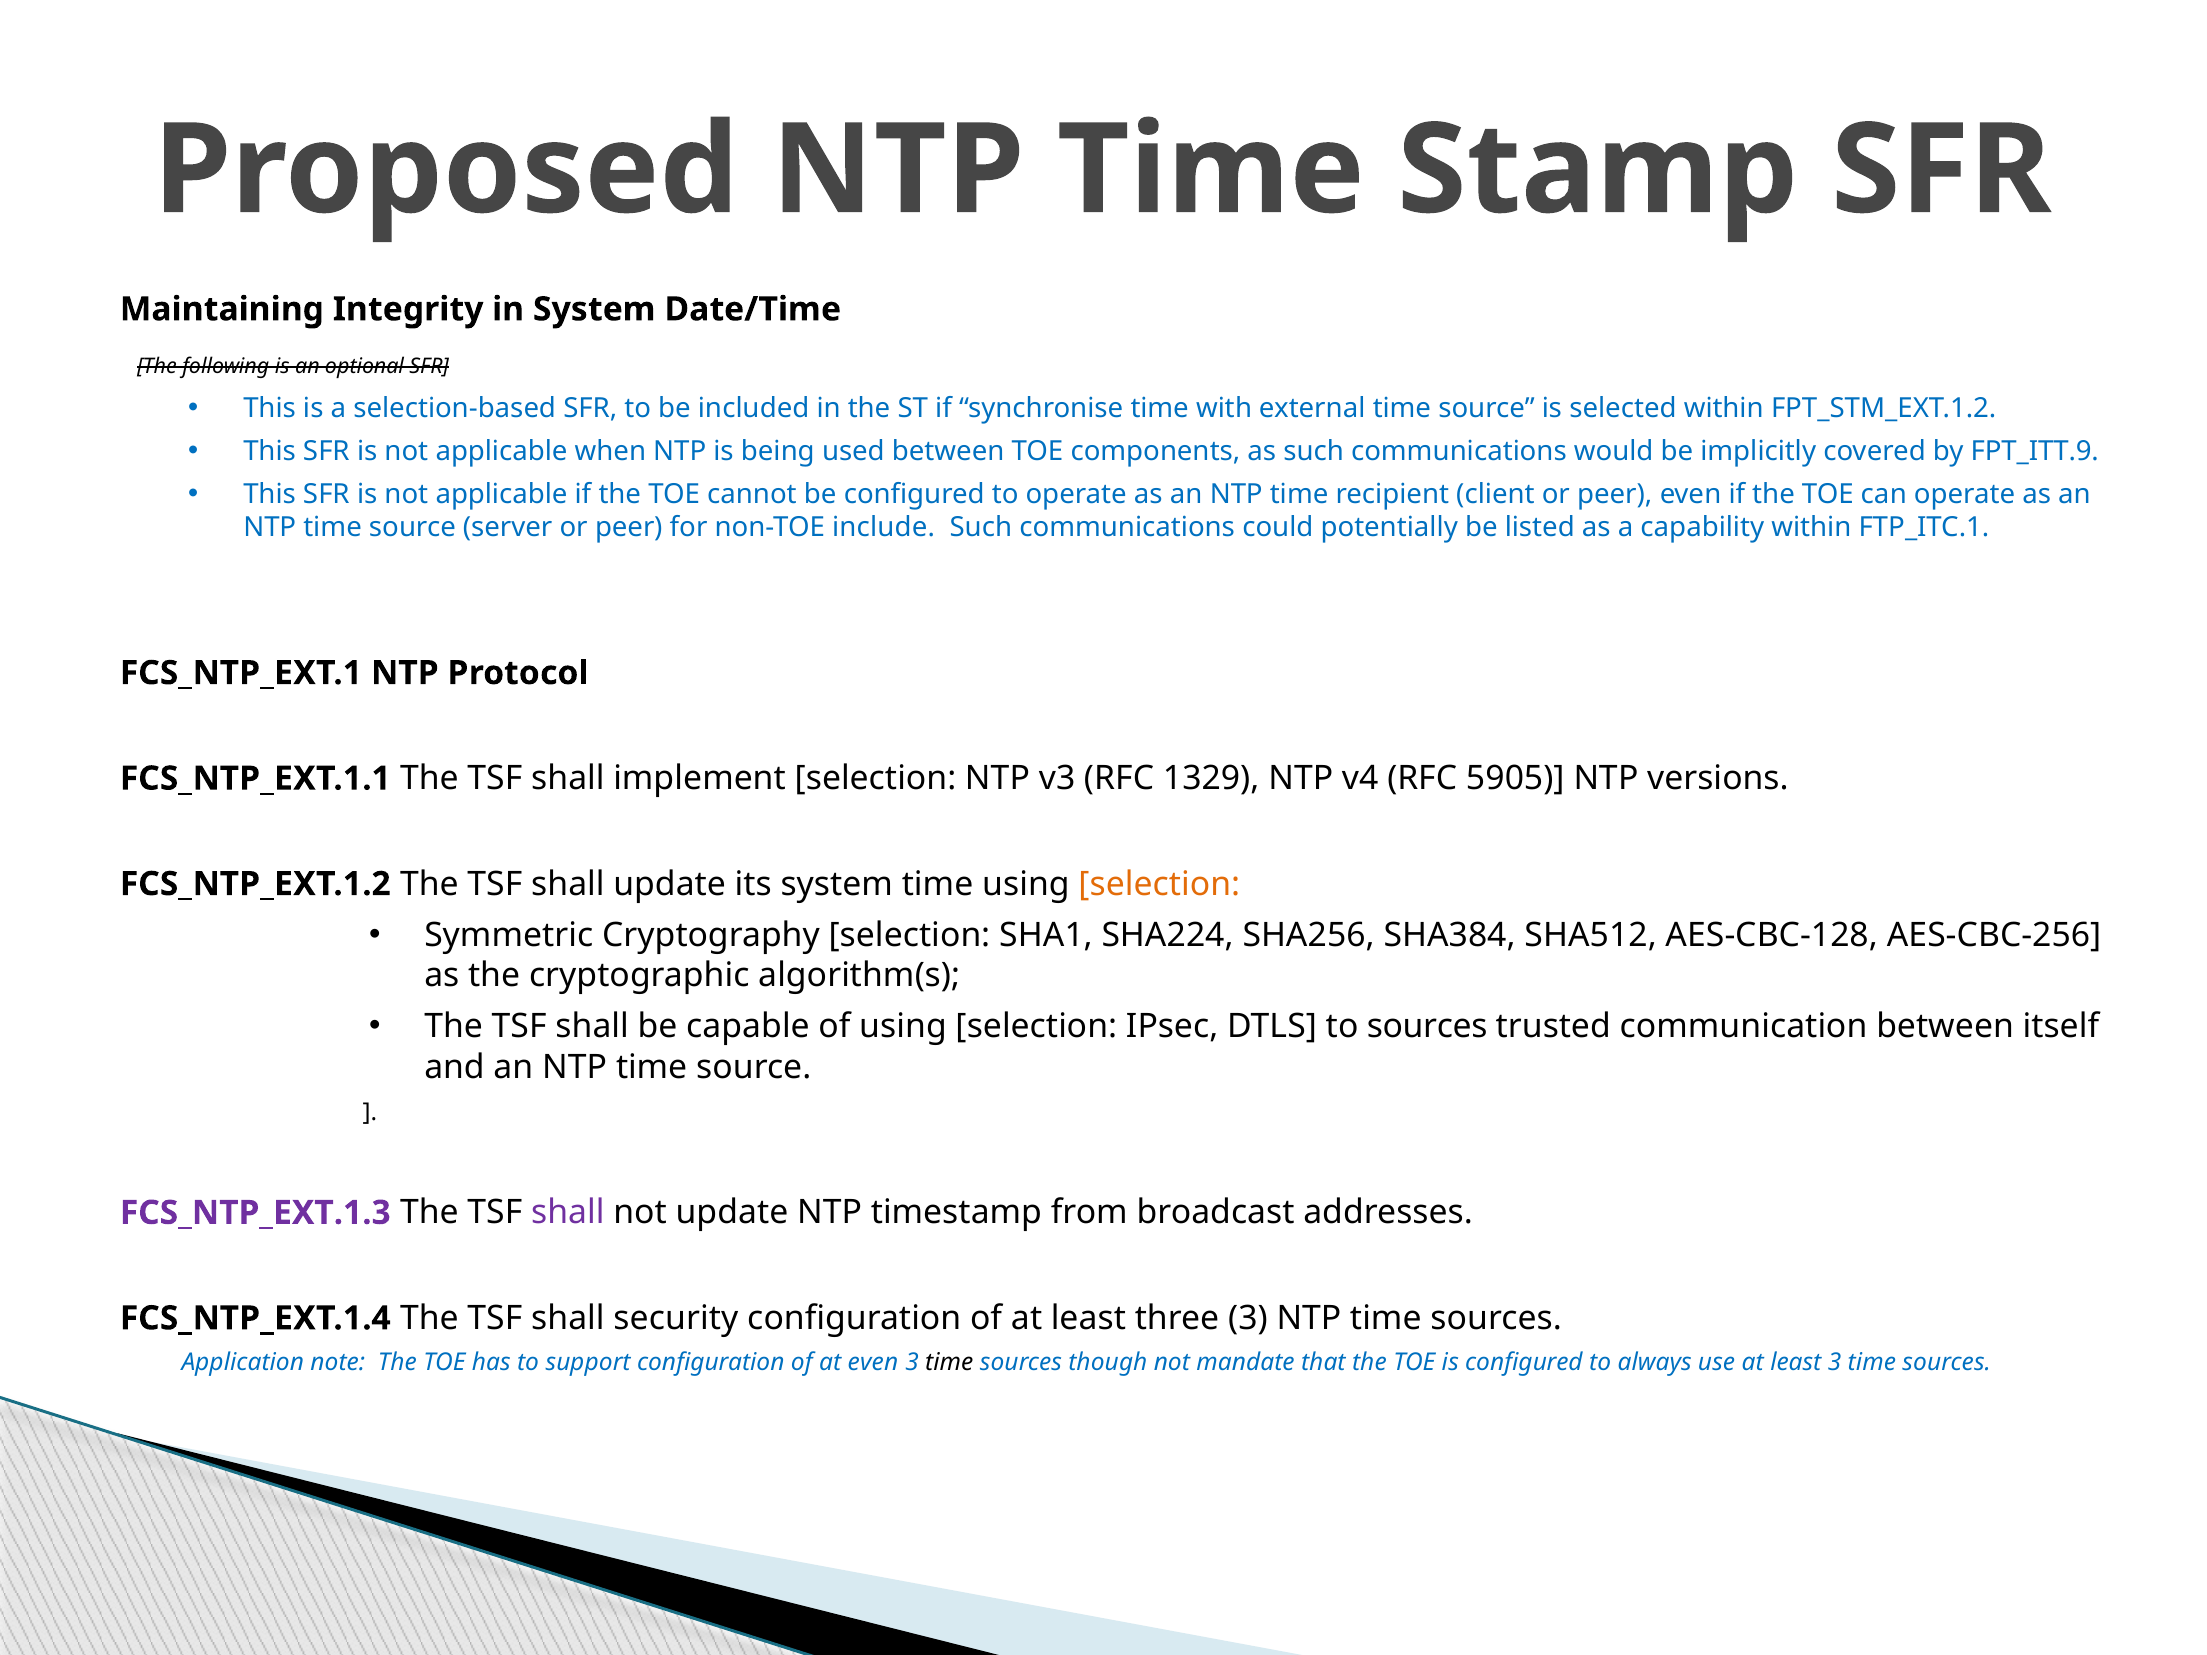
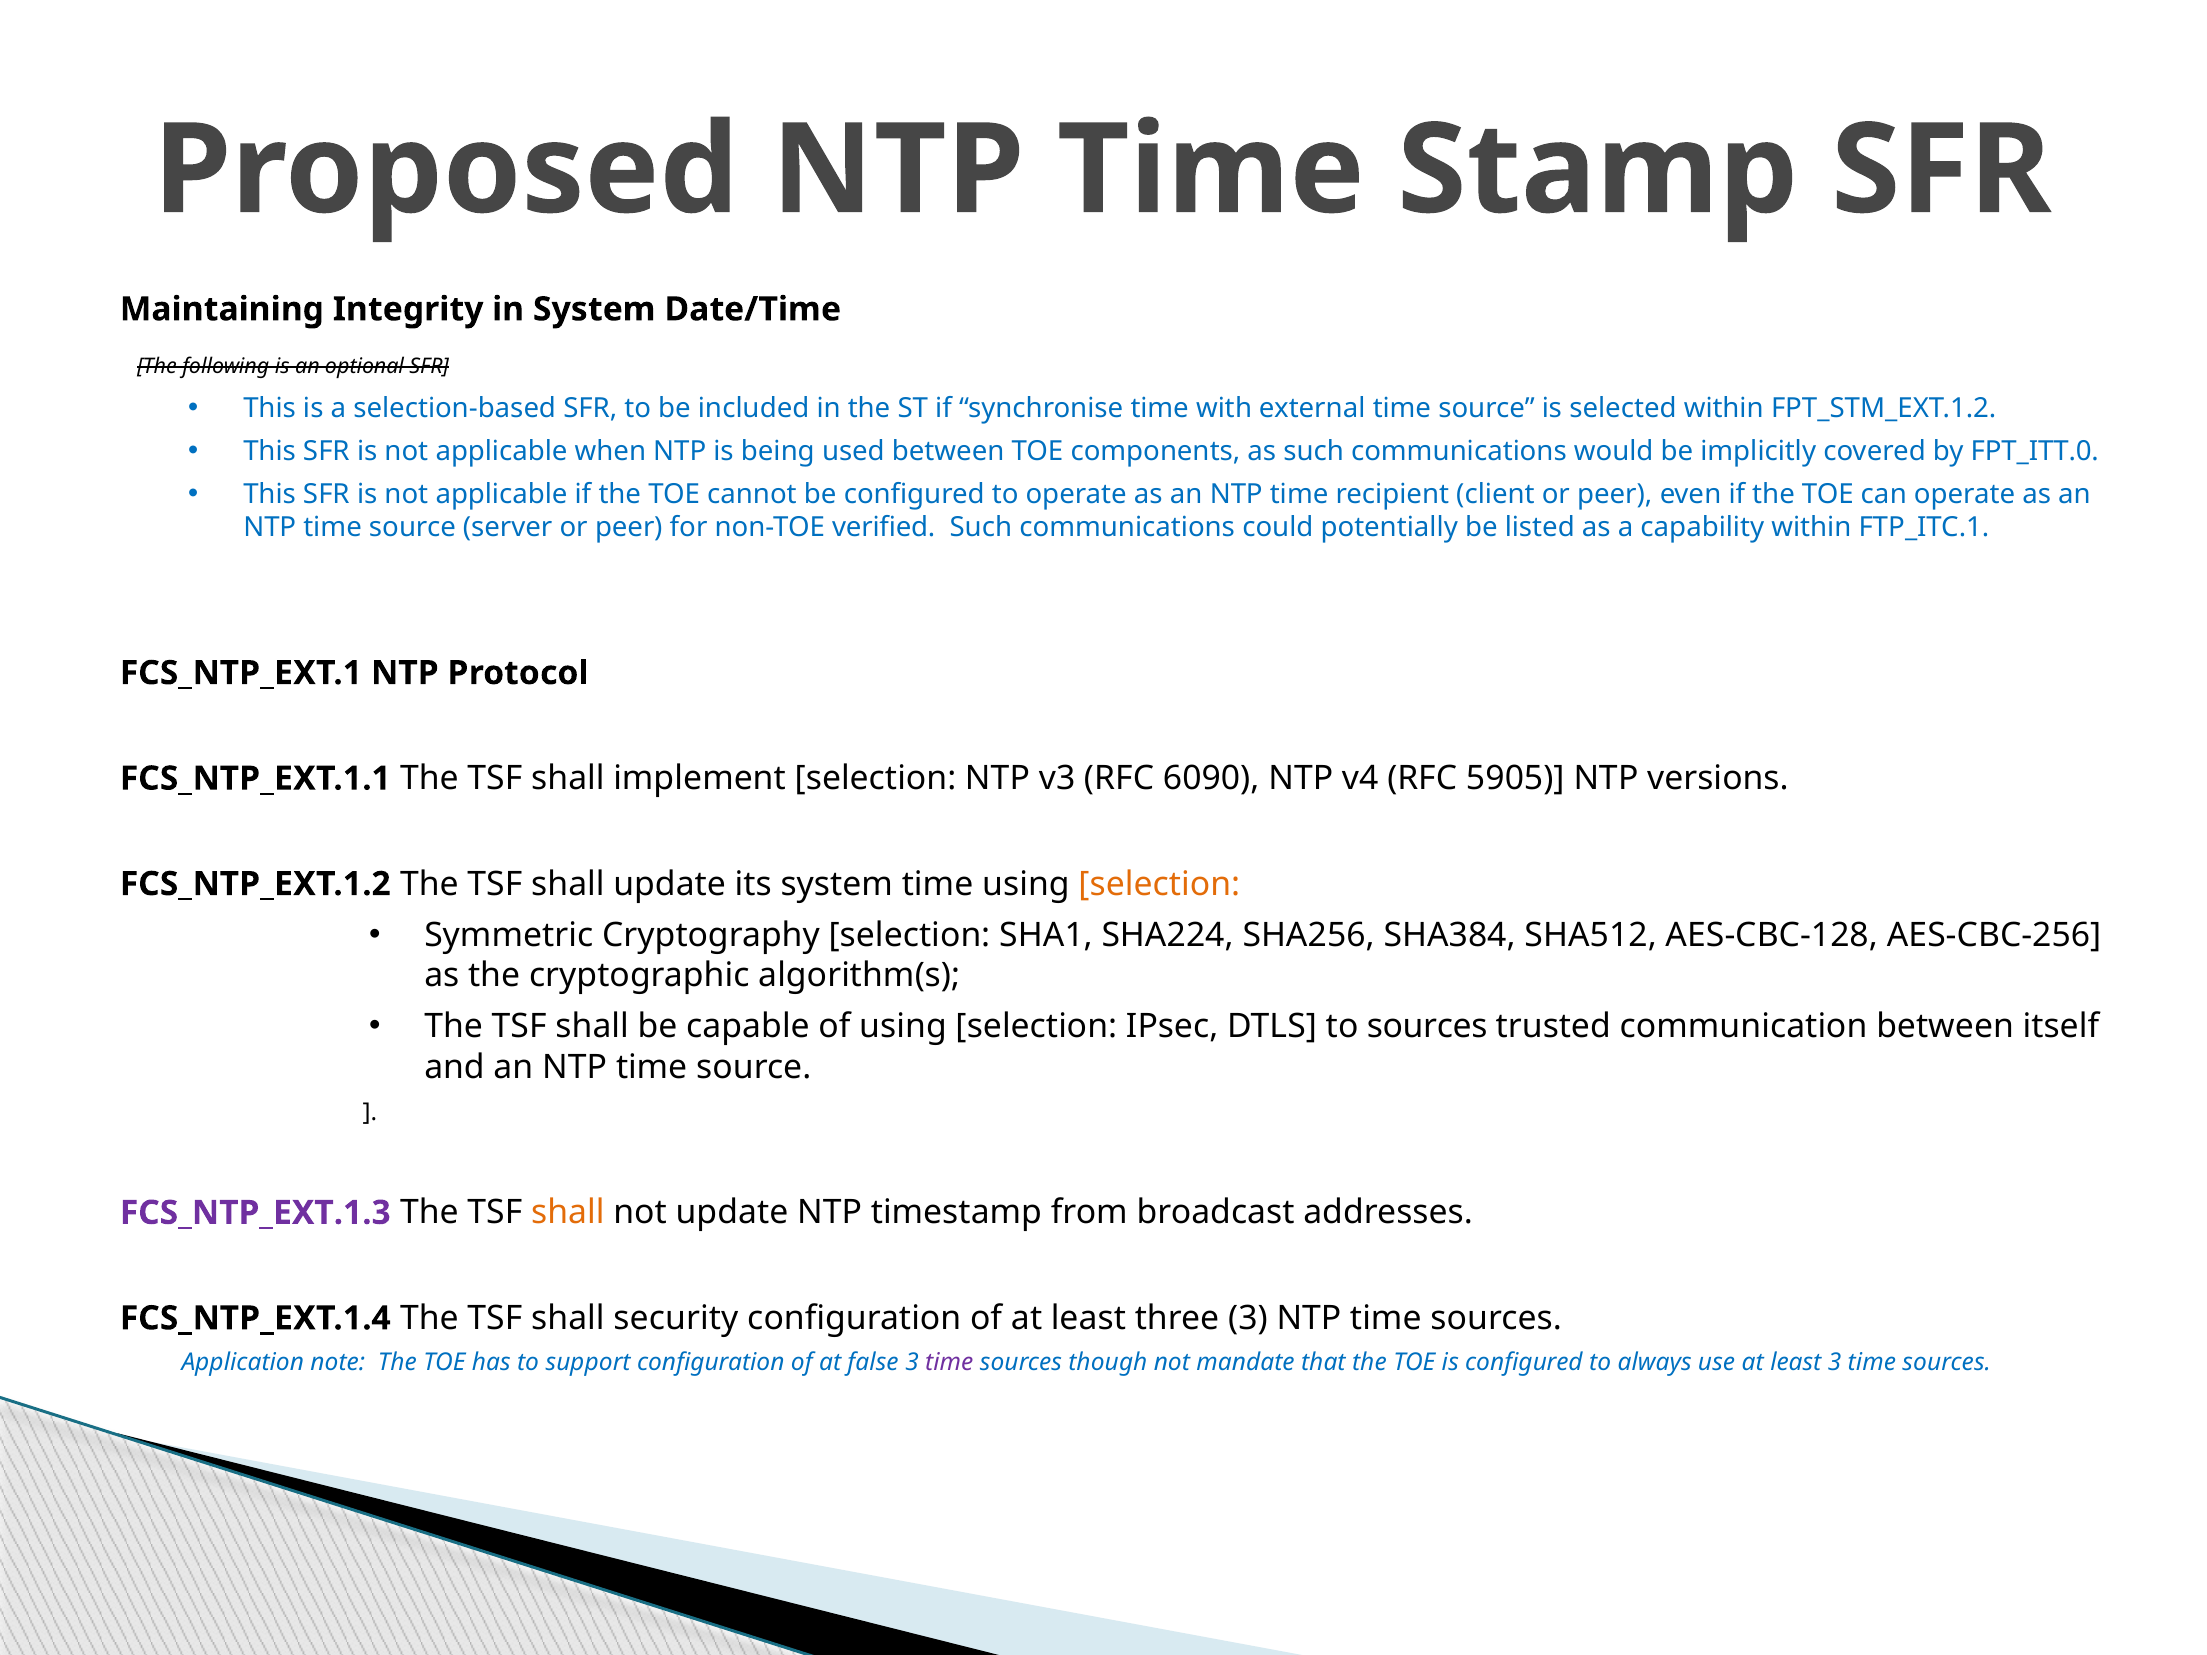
FPT_ITT.9: FPT_ITT.9 -> FPT_ITT.0
include: include -> verified
1329: 1329 -> 6090
shall at (568, 1213) colour: purple -> orange
at even: even -> false
time at (949, 1363) colour: black -> purple
